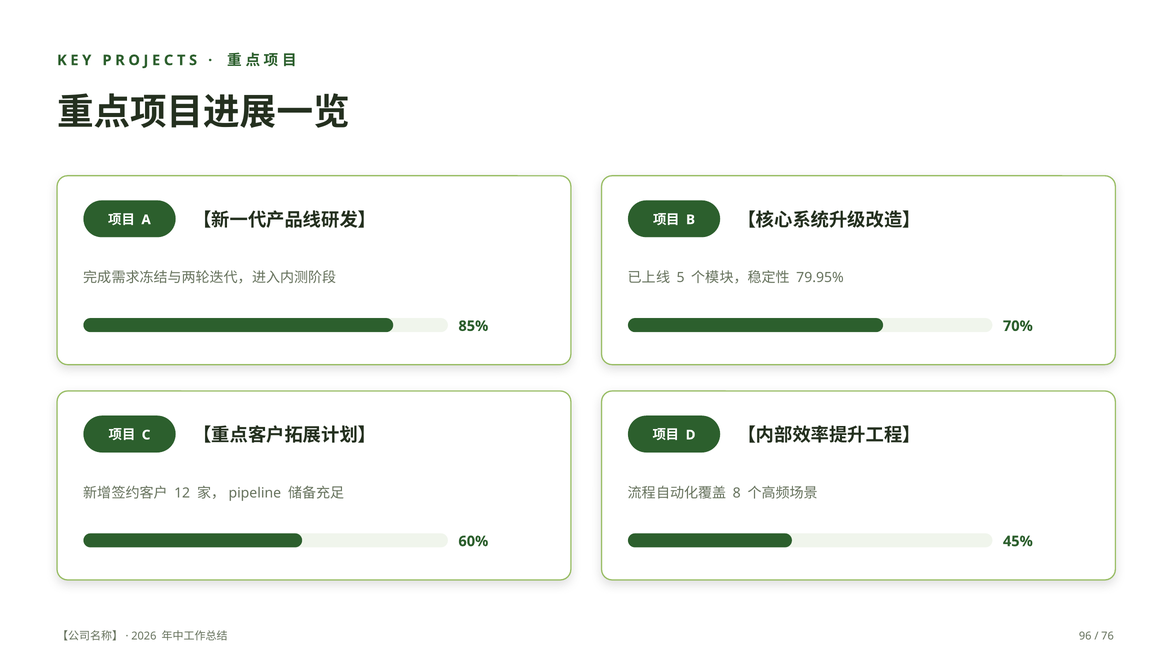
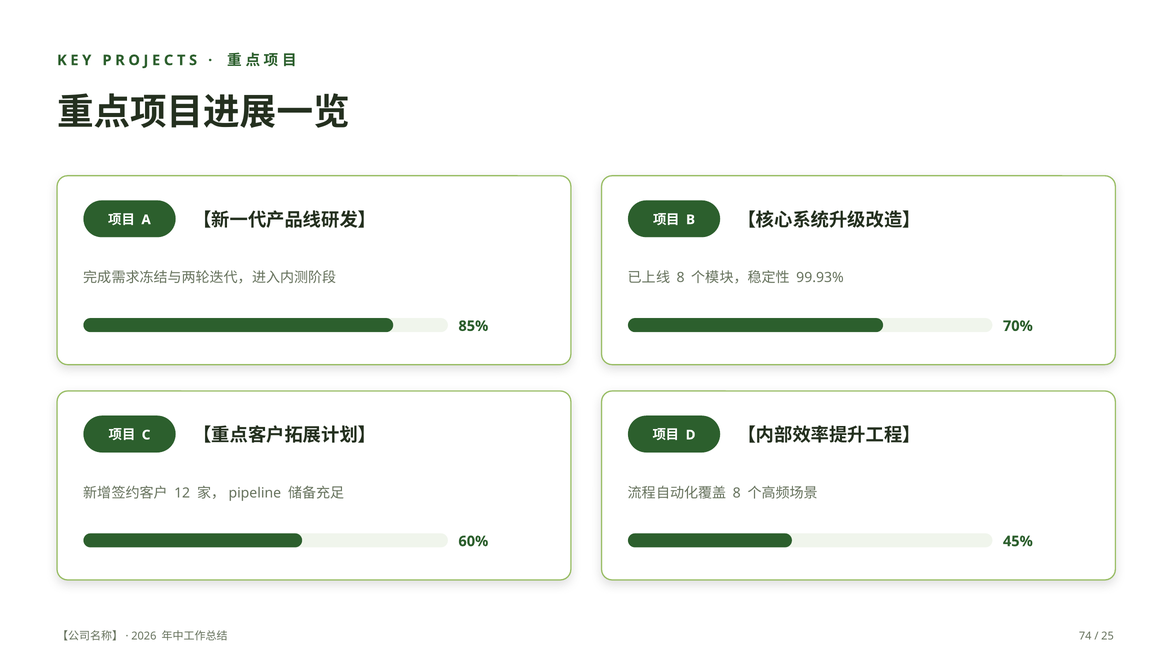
5 at (681, 278): 5 -> 8
79.95%: 79.95% -> 99.93%
96: 96 -> 74
76: 76 -> 25
